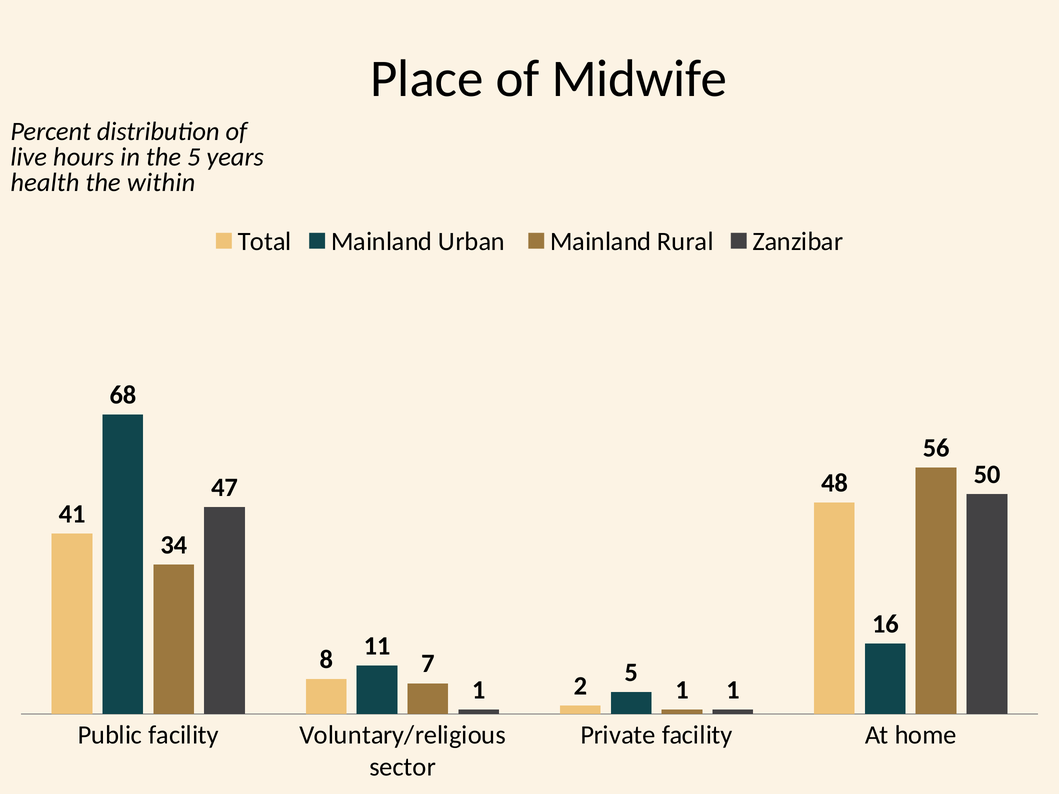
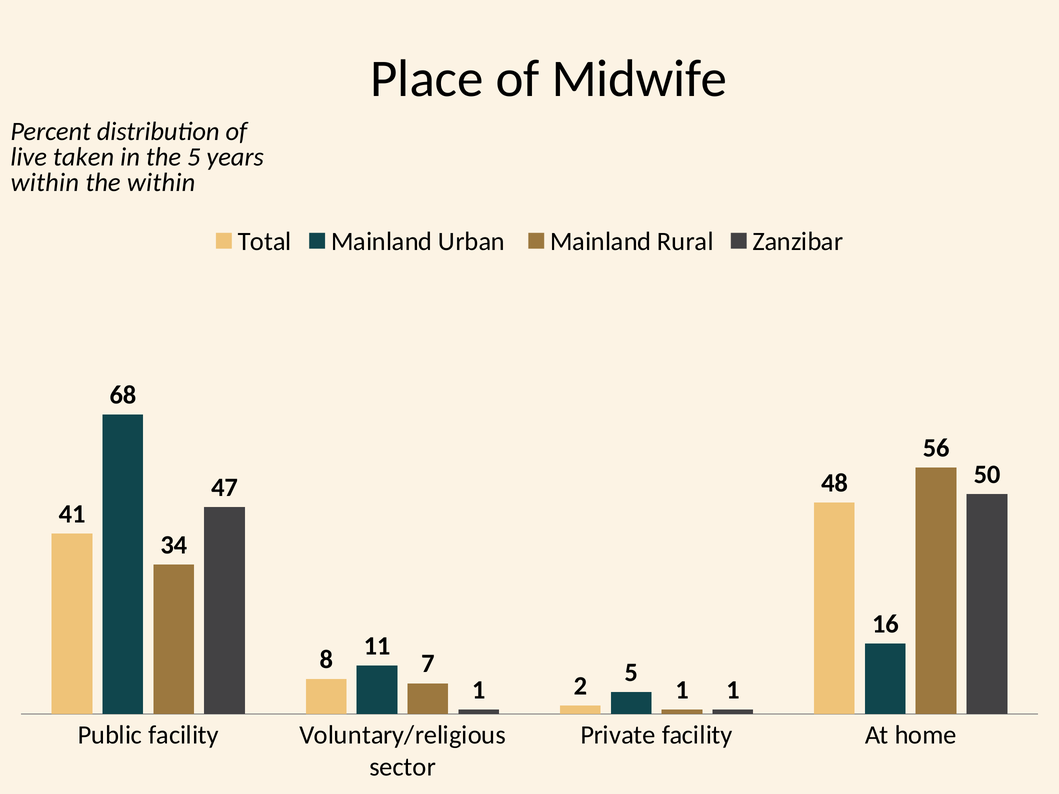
hours: hours -> taken
health at (45, 182): health -> within
